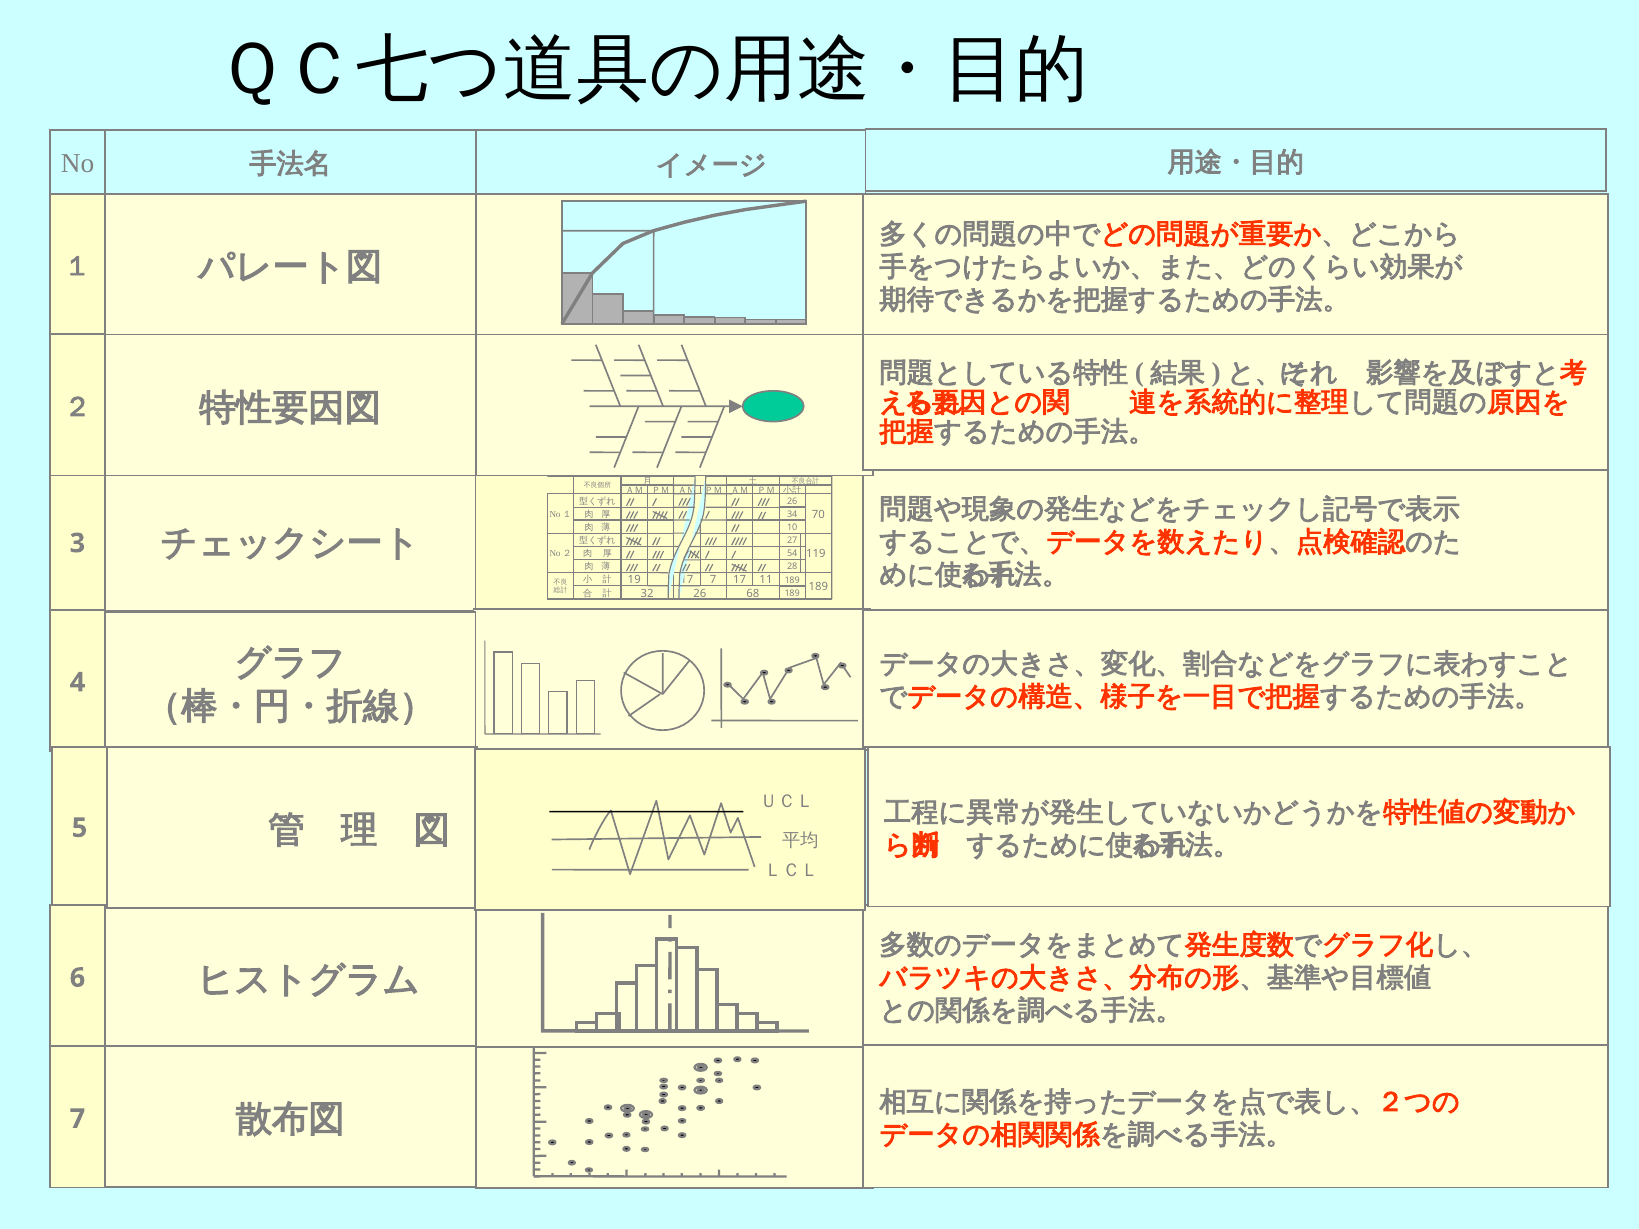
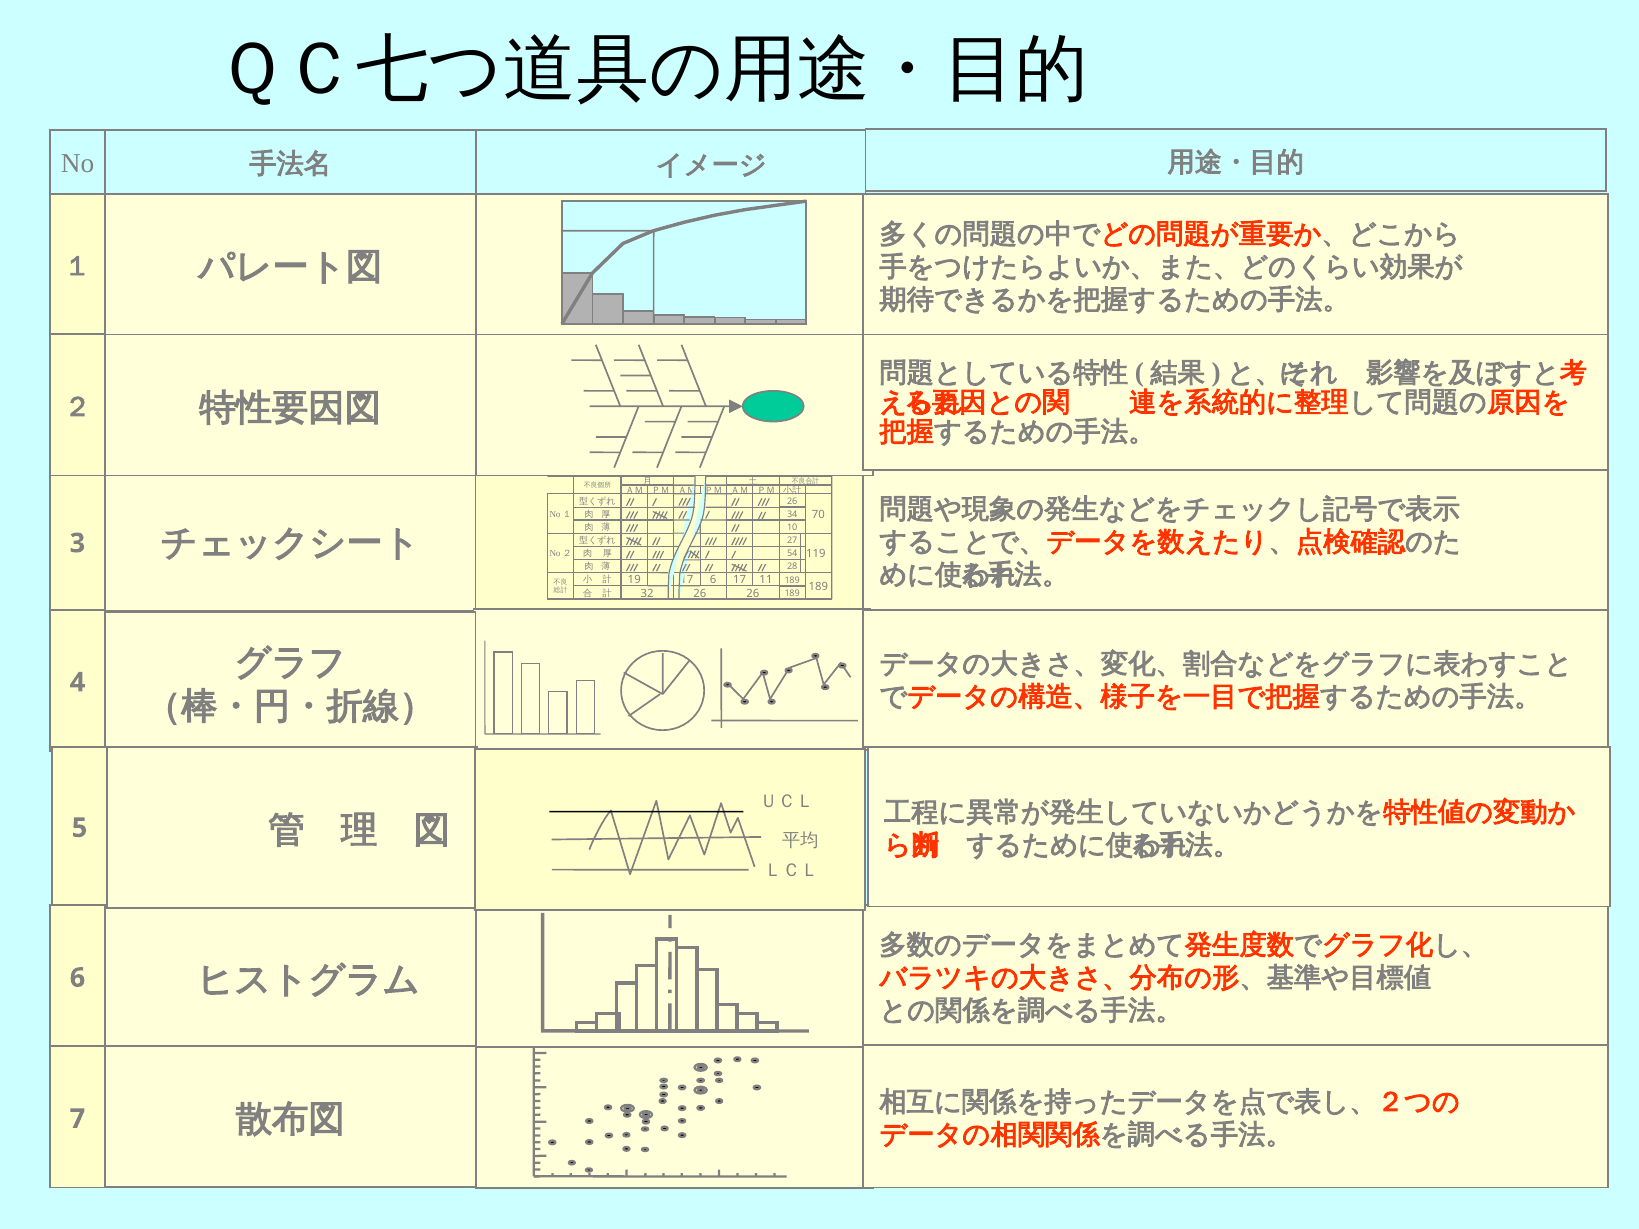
7 at (713, 580): 7 -> 6
68 at (753, 593): 68 -> 26
